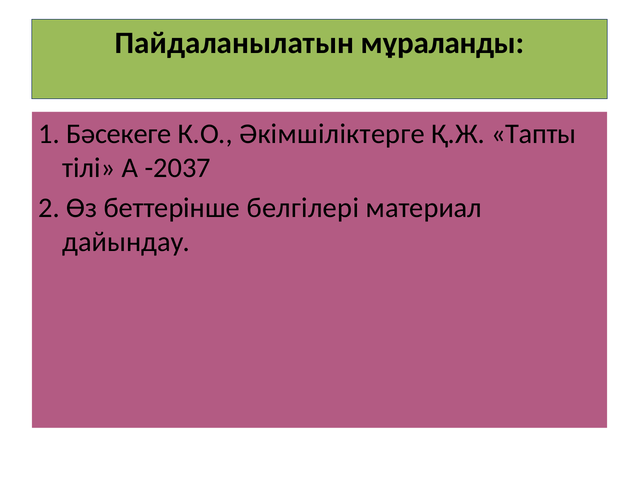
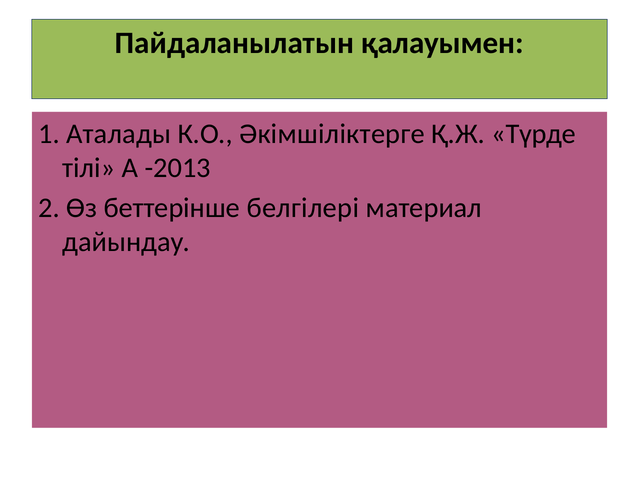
мұраланды: мұраланды -> қалауымен
Бәсекеге: Бәсекеге -> Аталады
Тапты: Тапты -> Түрде
-2037: -2037 -> -2013
